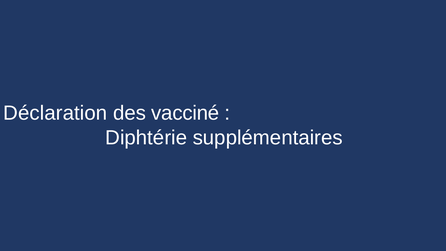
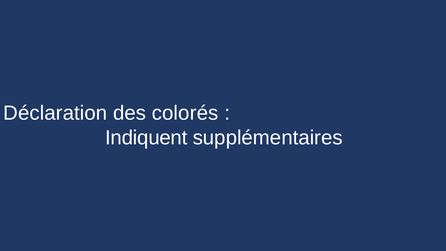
vacciné: vacciné -> colorés
Diphtérie: Diphtérie -> Indiquent
